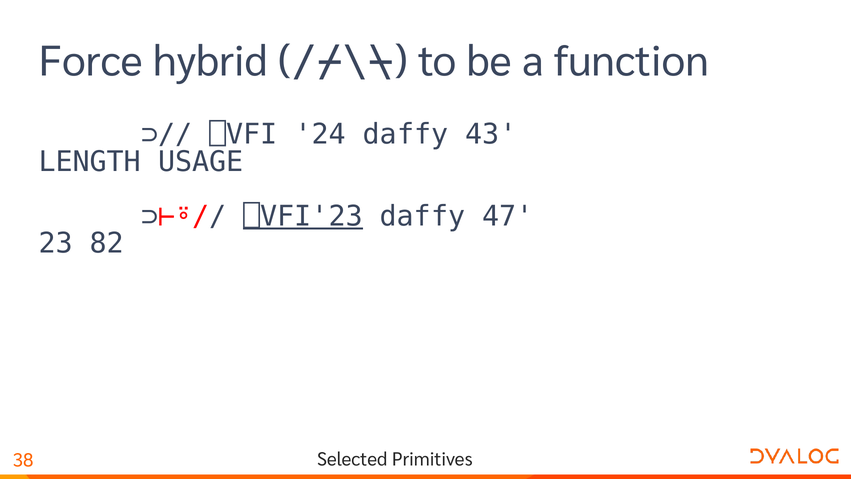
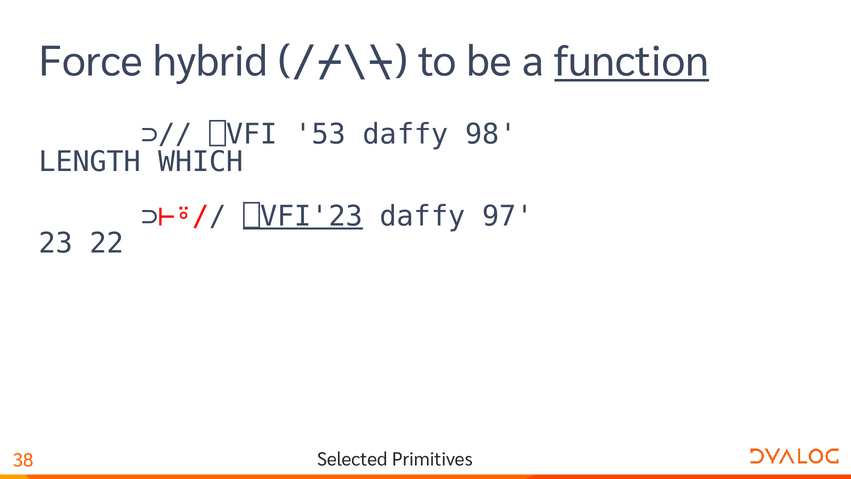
function underline: none -> present
24: 24 -> 53
43: 43 -> 98
USAGE: USAGE -> WHICH
47: 47 -> 97
82: 82 -> 22
